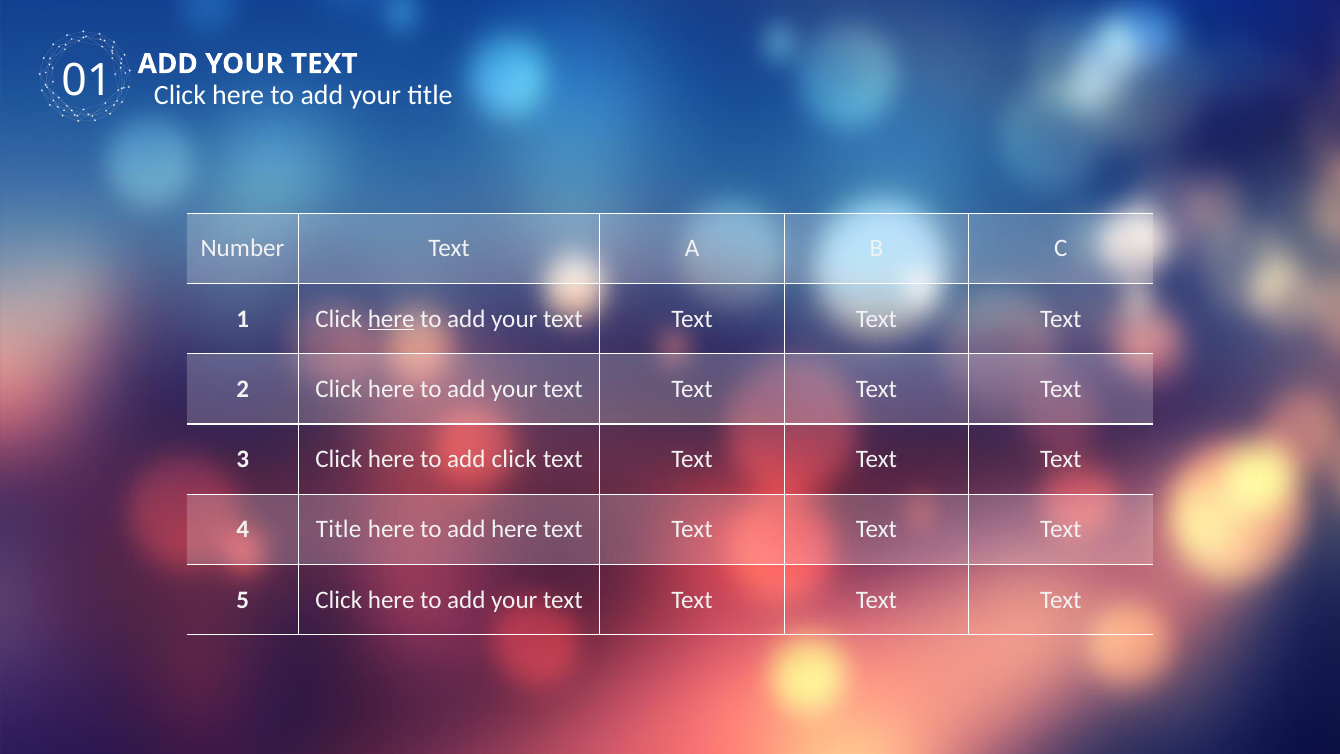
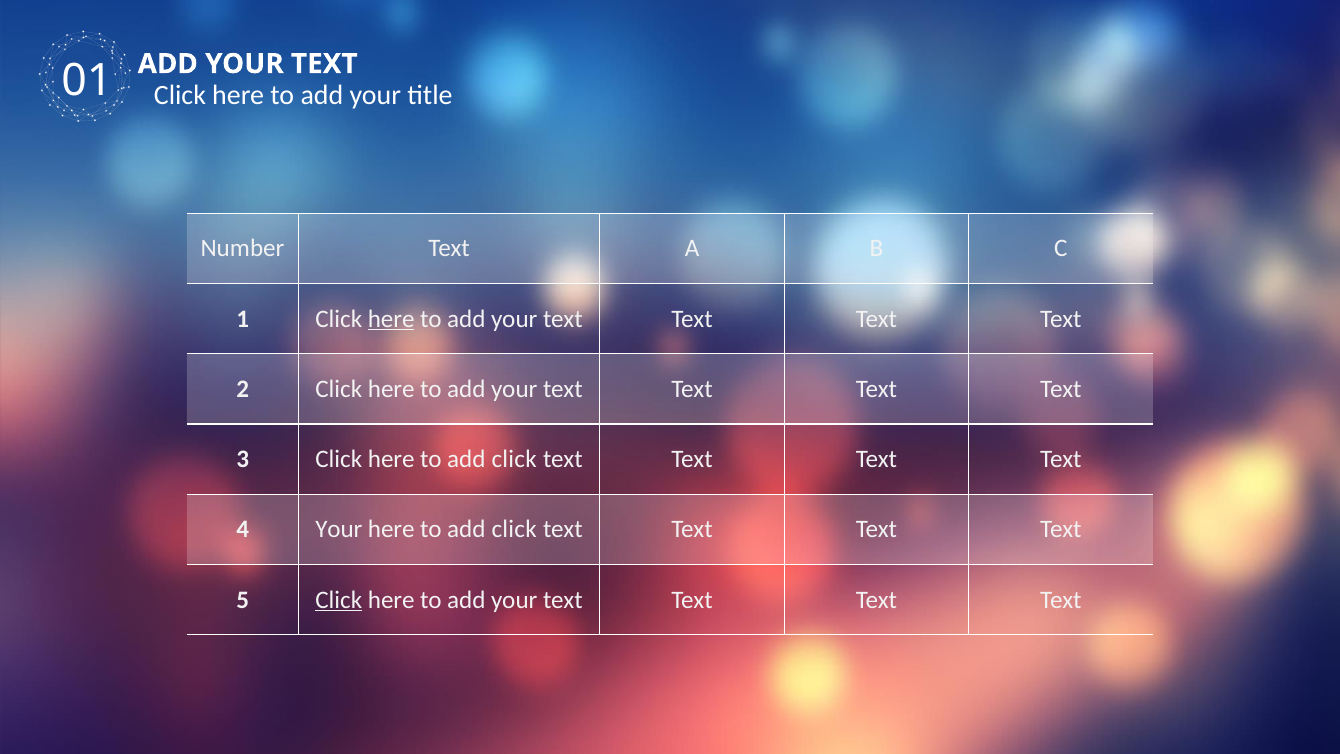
4 Title: Title -> Your
here at (514, 529): here -> click
Click at (339, 600) underline: none -> present
